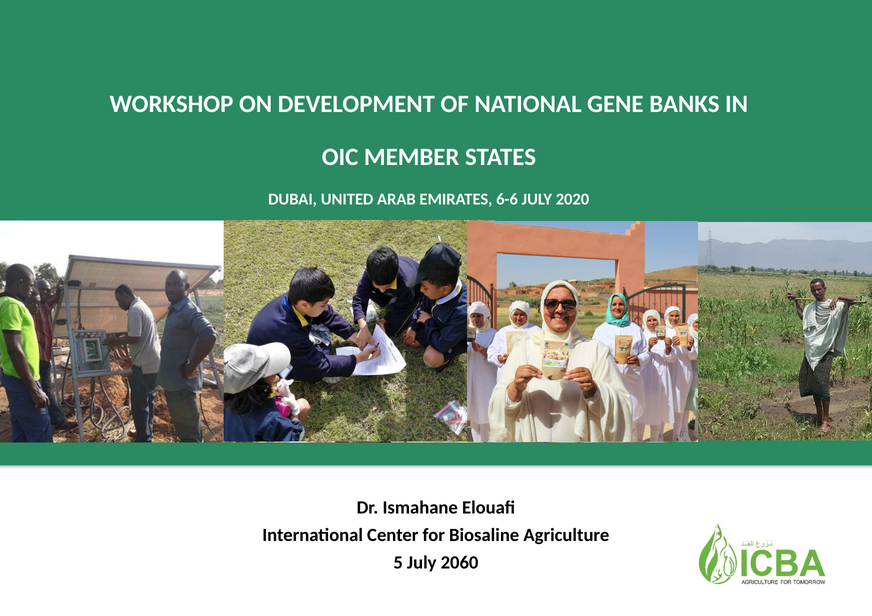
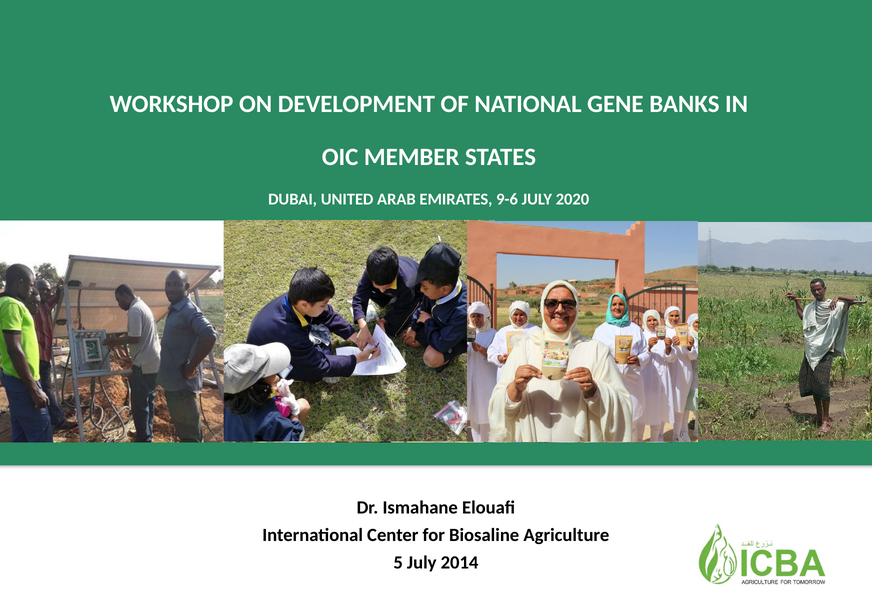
6-6: 6-6 -> 9-6
2060: 2060 -> 2014
